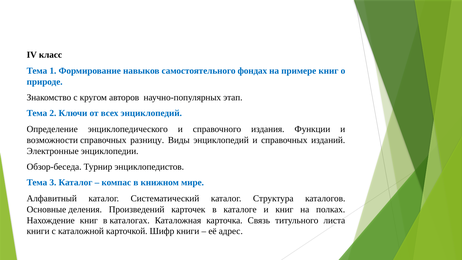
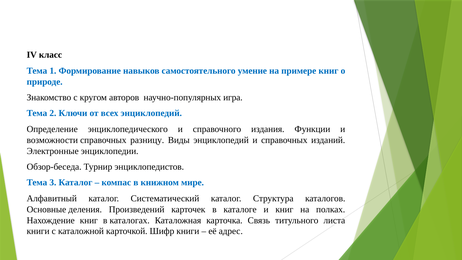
фондах: фондах -> умение
этап: этап -> игра
